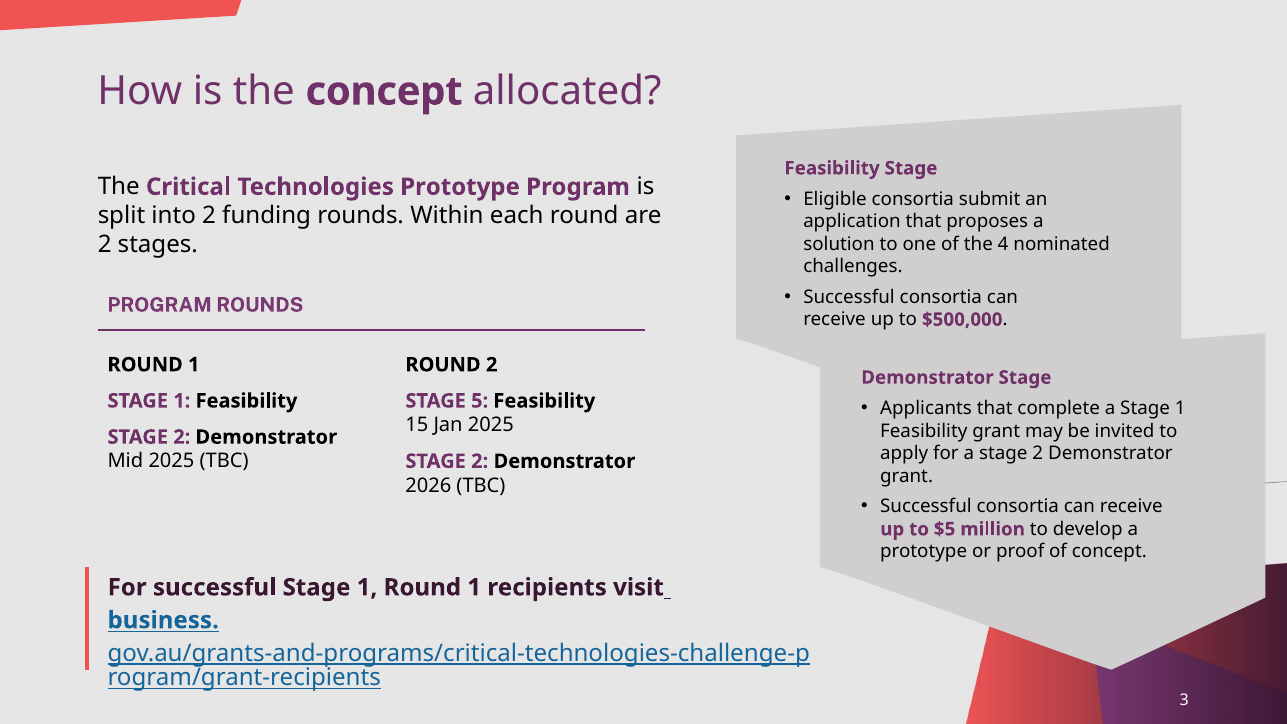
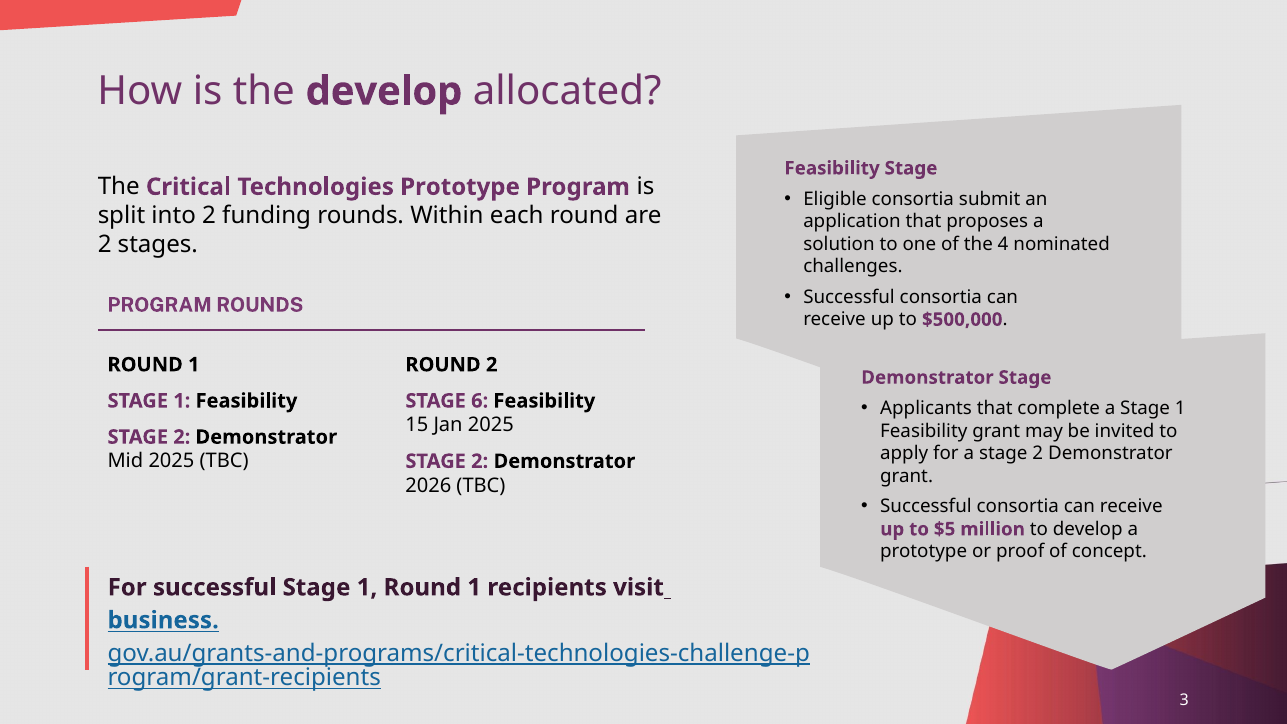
the concept: concept -> develop
5: 5 -> 6
